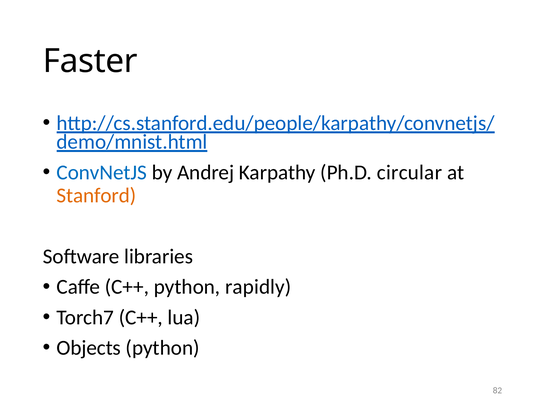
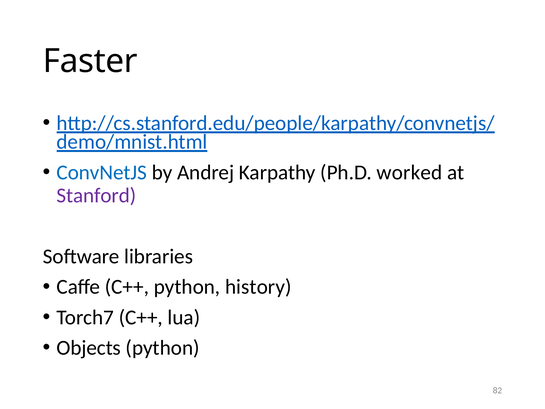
circular: circular -> worked
Stanford colour: orange -> purple
rapidly: rapidly -> history
